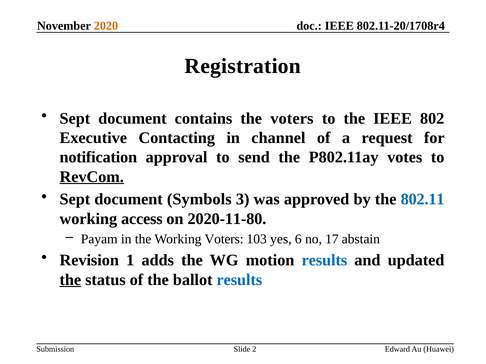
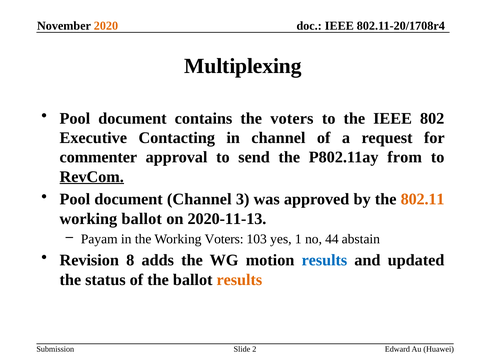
Registration: Registration -> Multiplexing
Sept at (75, 119): Sept -> Pool
notification: notification -> commenter
votes: votes -> from
Sept at (75, 200): Sept -> Pool
document Symbols: Symbols -> Channel
802.11 colour: blue -> orange
working access: access -> ballot
2020-11-80: 2020-11-80 -> 2020-11-13
6: 6 -> 1
17: 17 -> 44
1: 1 -> 8
the at (70, 280) underline: present -> none
results at (239, 280) colour: blue -> orange
